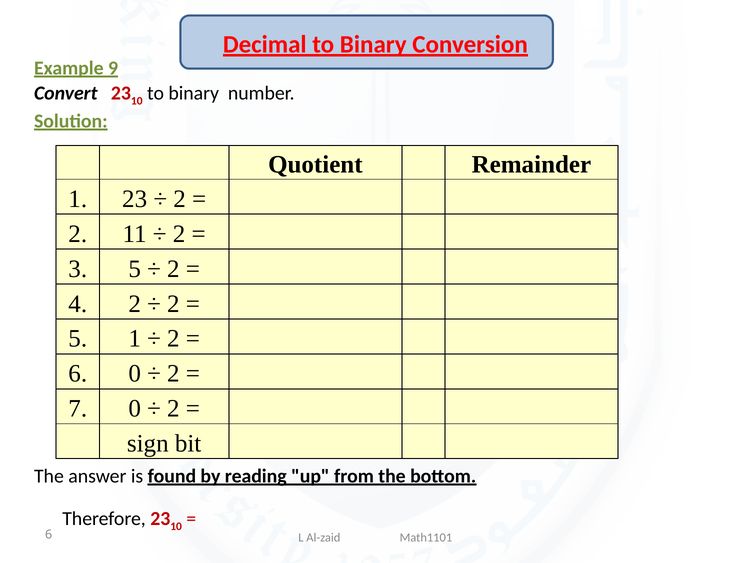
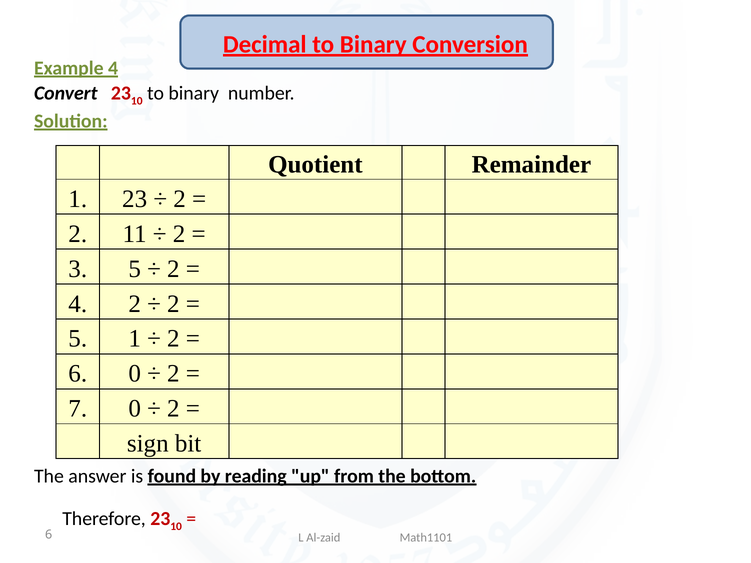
Example 9: 9 -> 4
